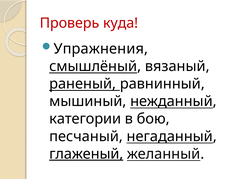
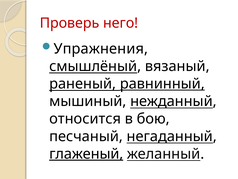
куда: куда -> него
равнинный underline: none -> present
категории: категории -> относится
